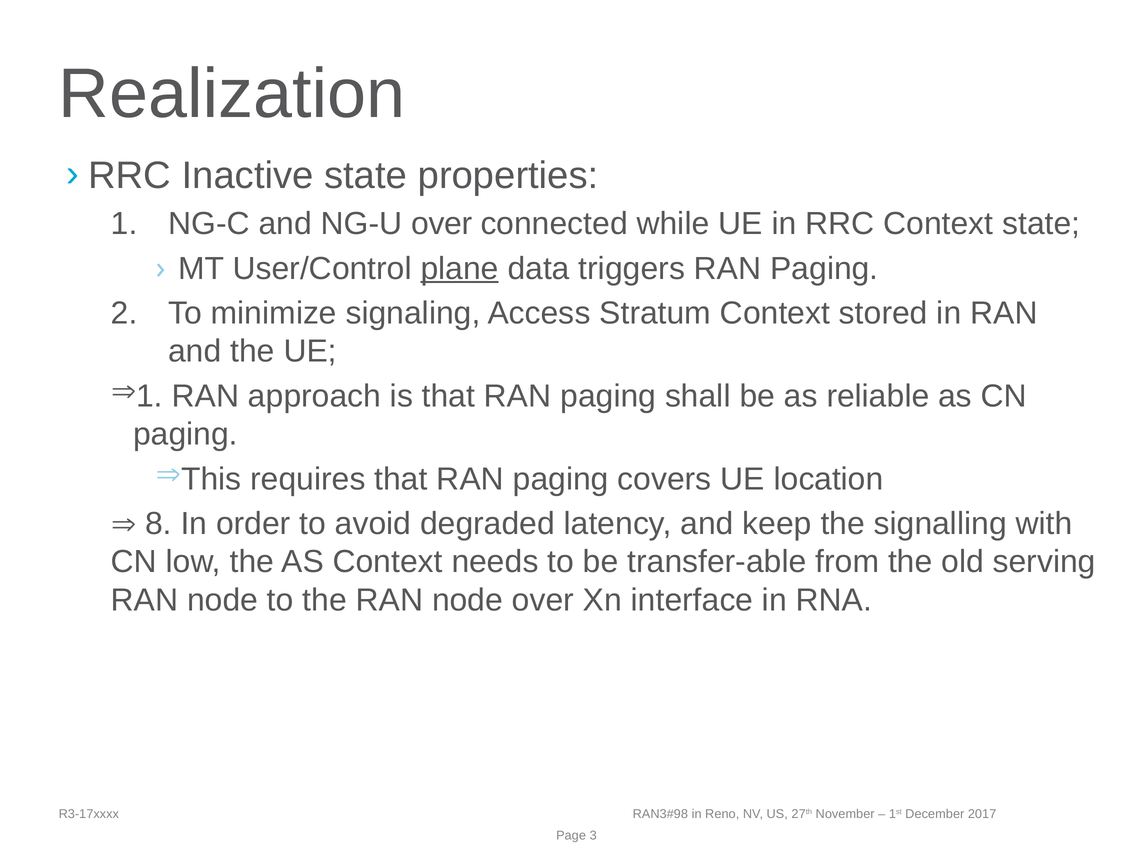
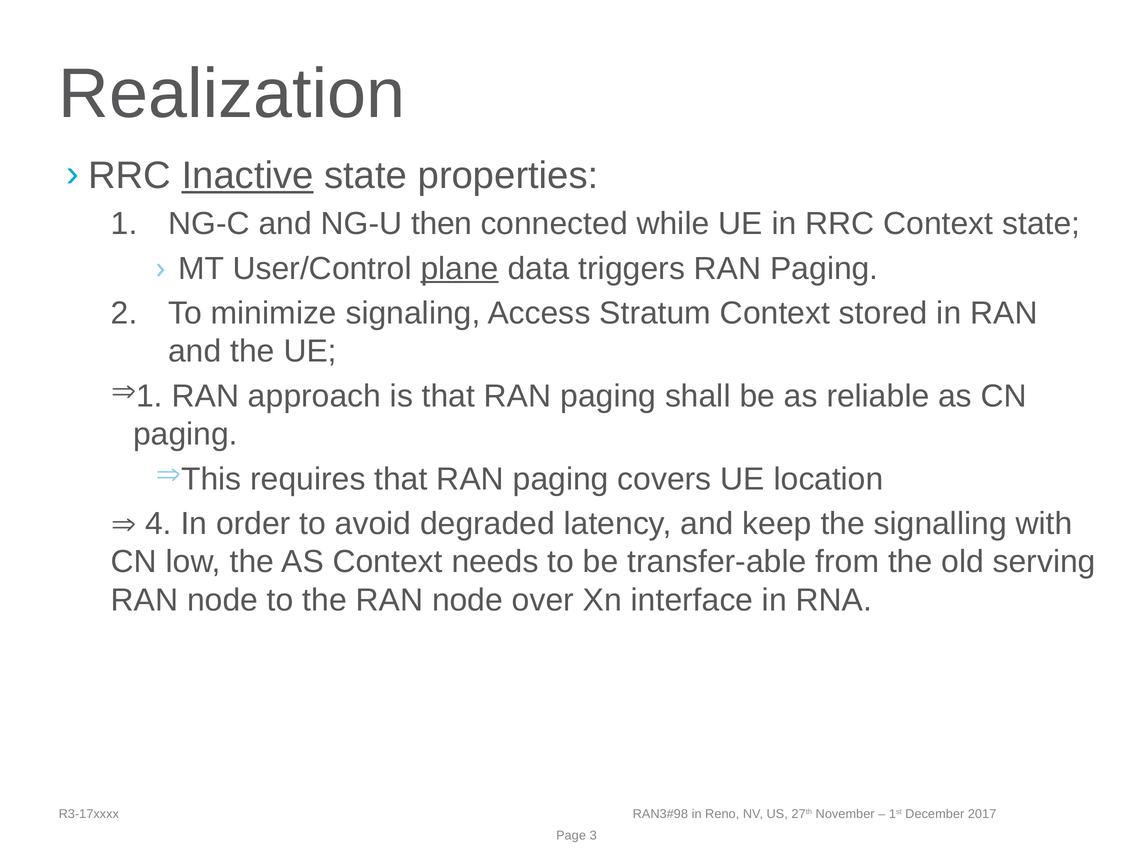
Inactive underline: none -> present
NG-U over: over -> then
8: 8 -> 4
